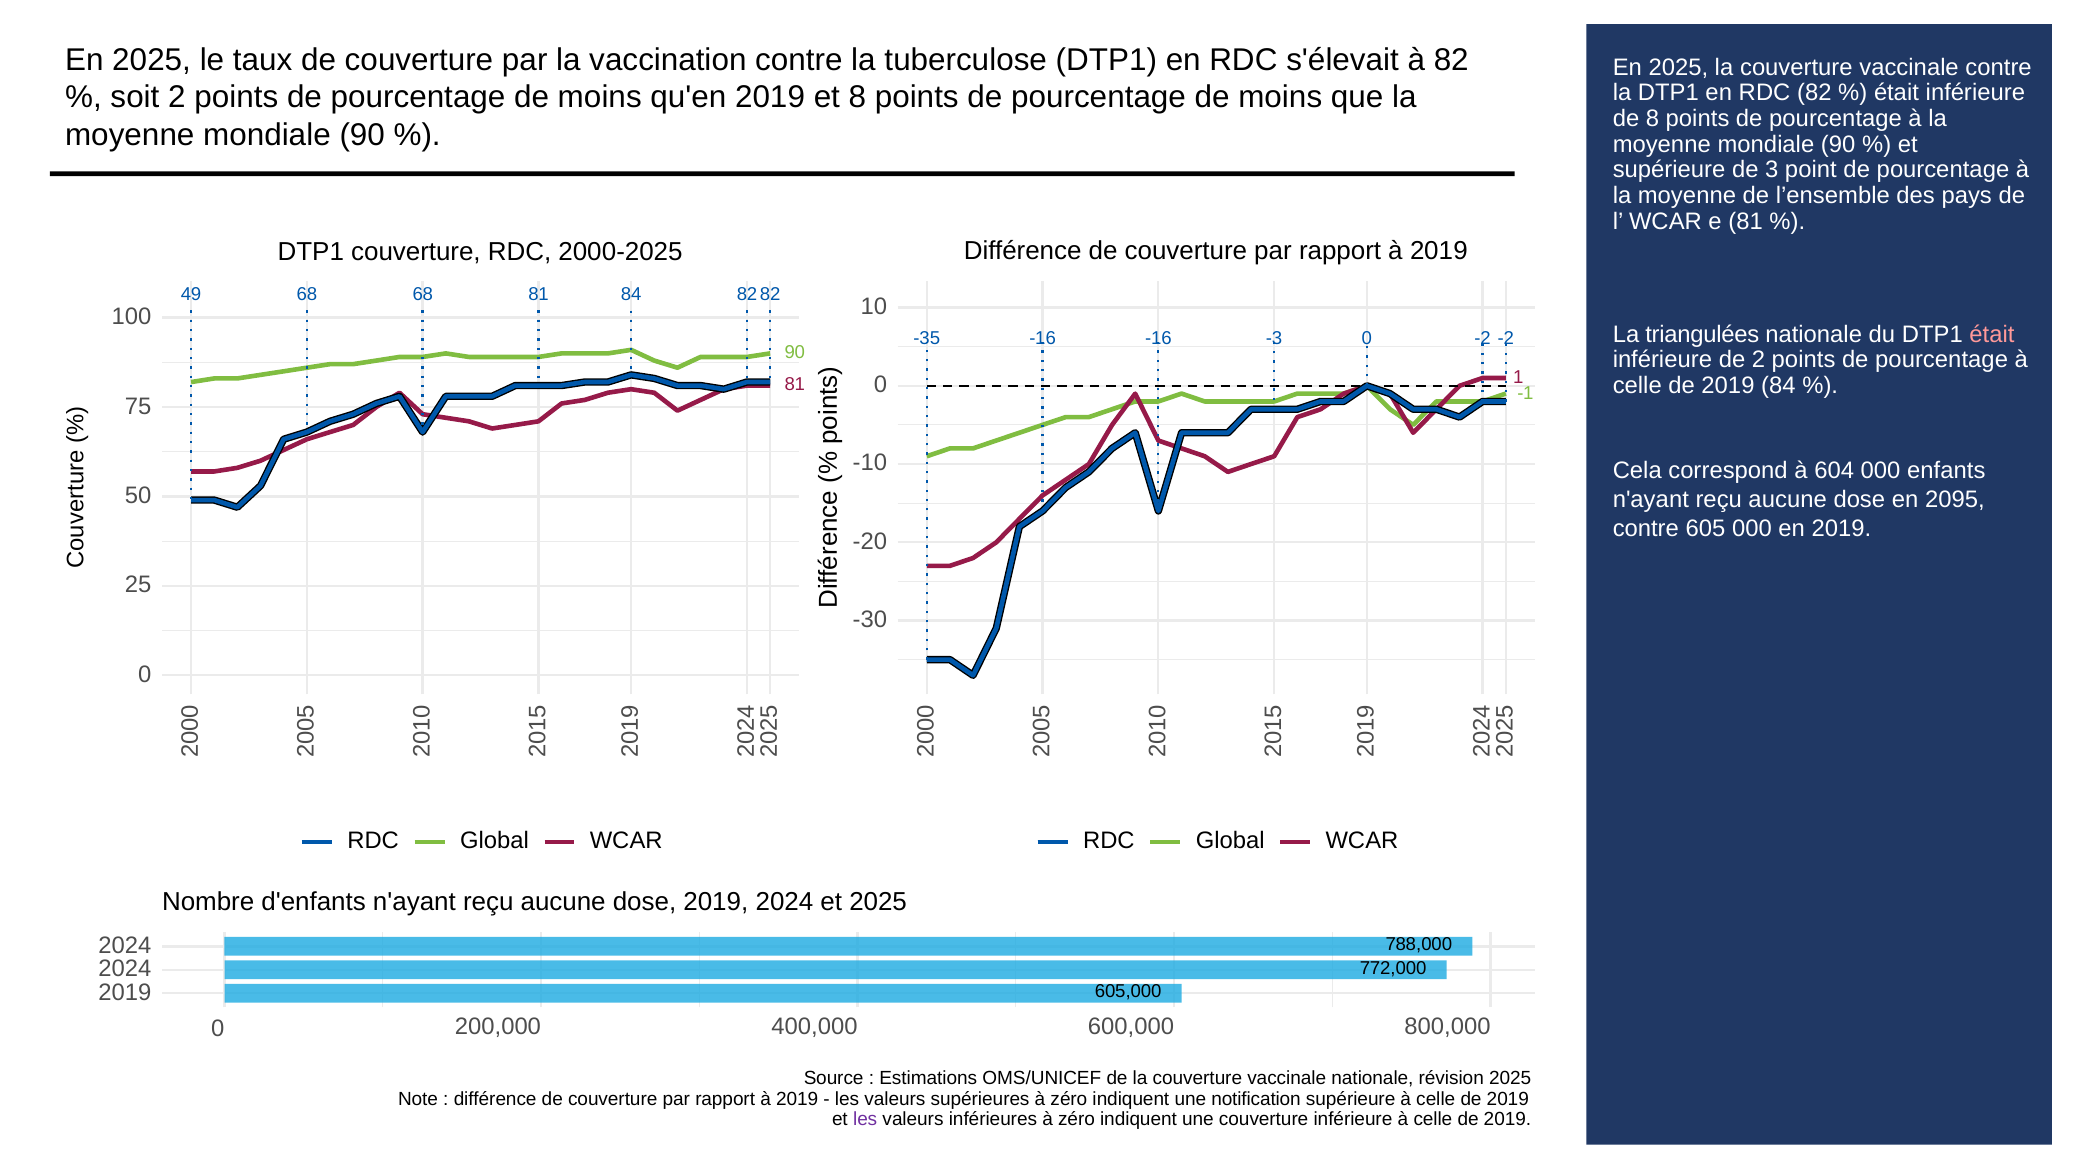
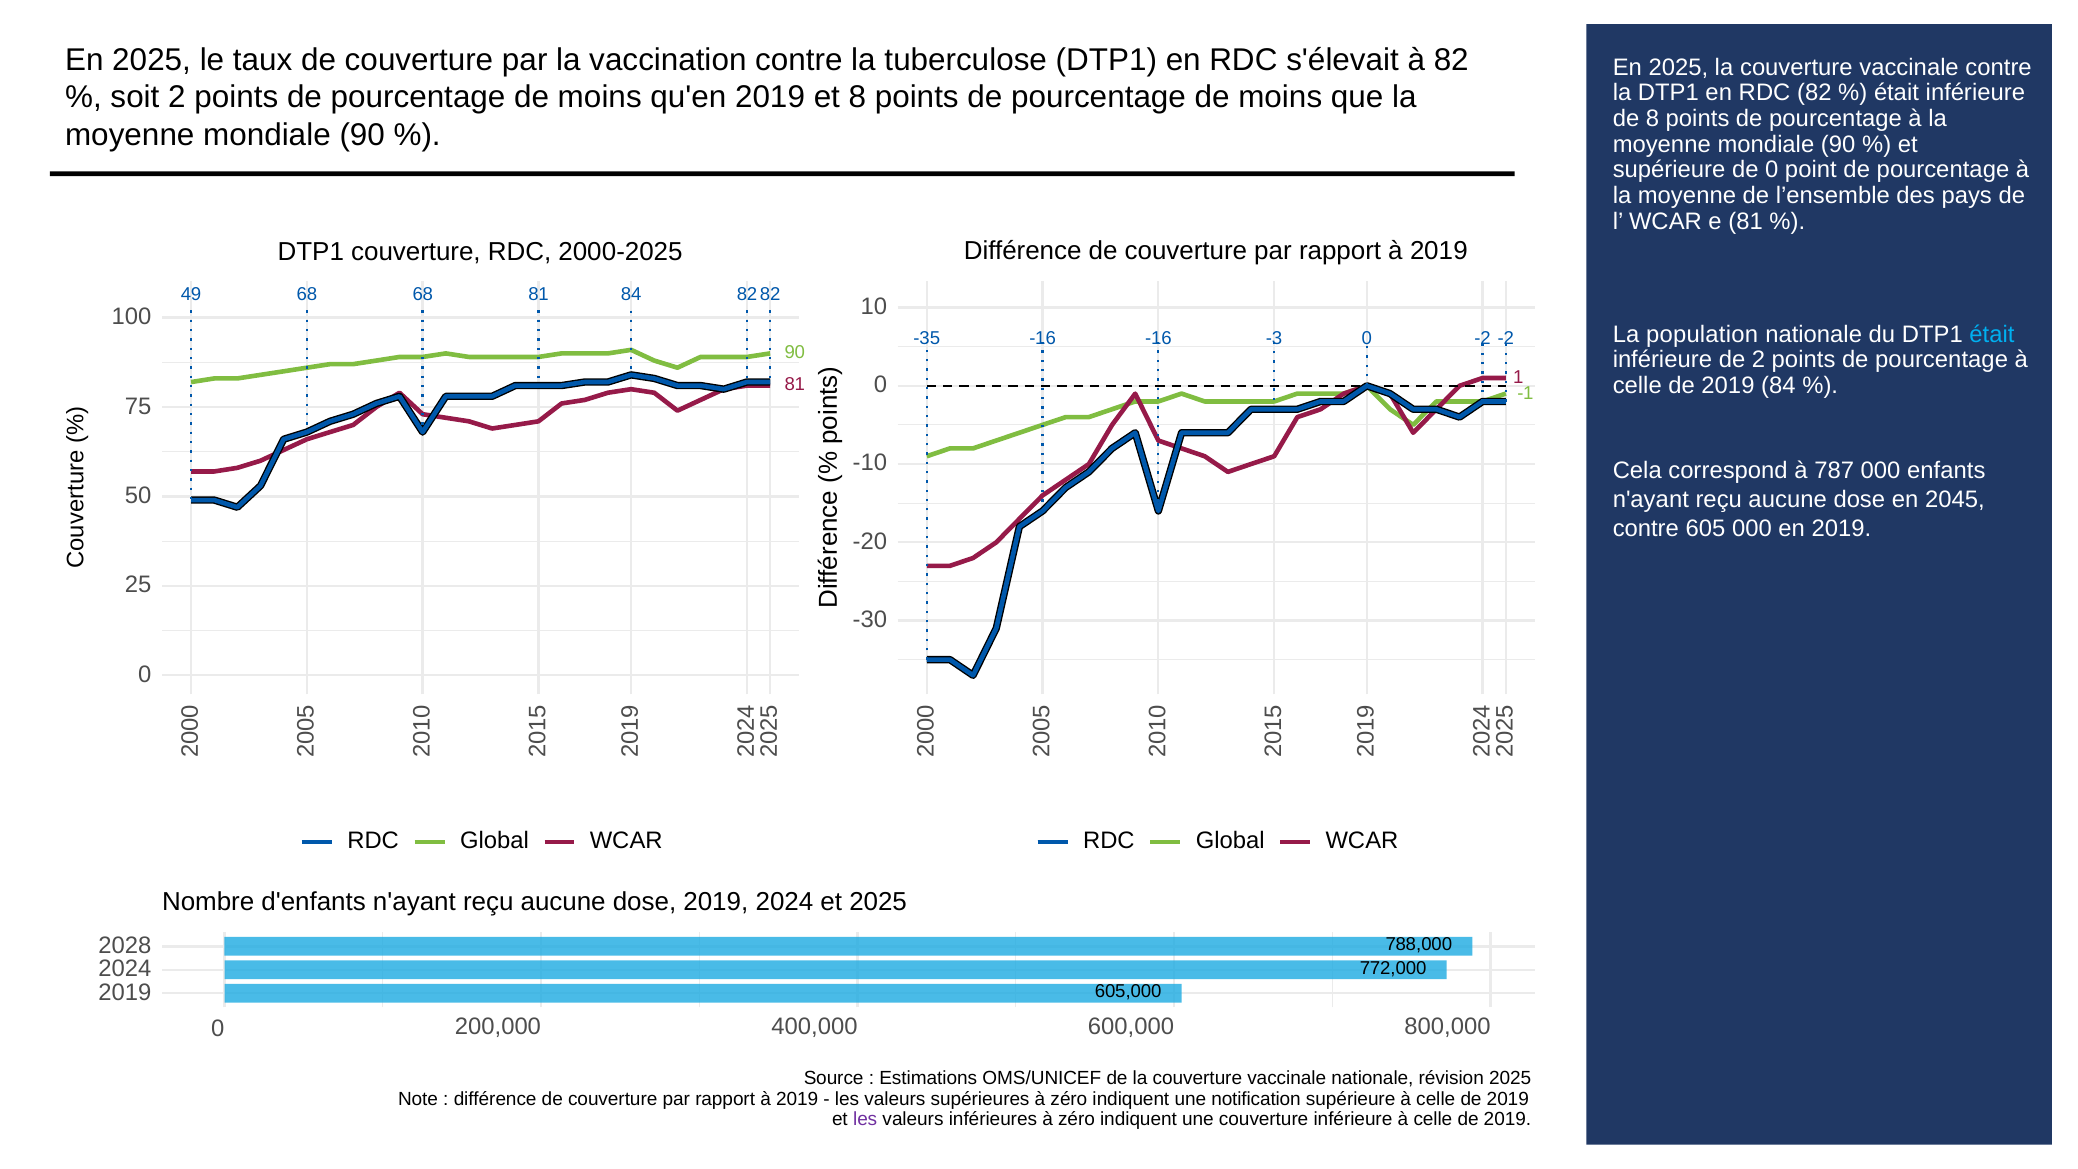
de 3: 3 -> 0
triangulées: triangulées -> population
était at (1992, 334) colour: pink -> light blue
604: 604 -> 787
2095: 2095 -> 2045
2024 at (125, 945): 2024 -> 2028
